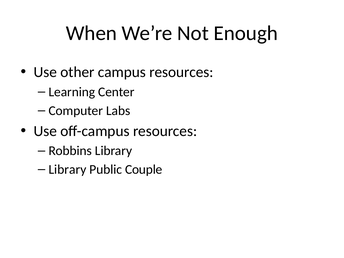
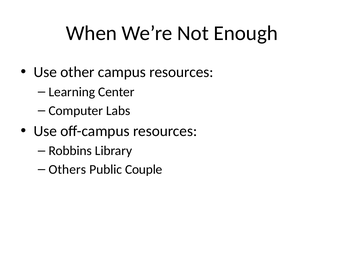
Library at (67, 170): Library -> Others
